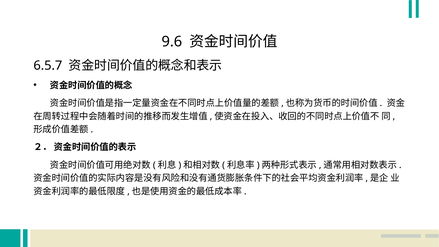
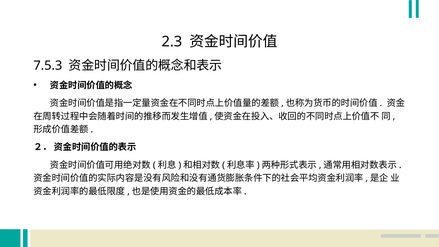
9.6: 9.6 -> 2.3
6.5.7: 6.5.7 -> 7.5.3
